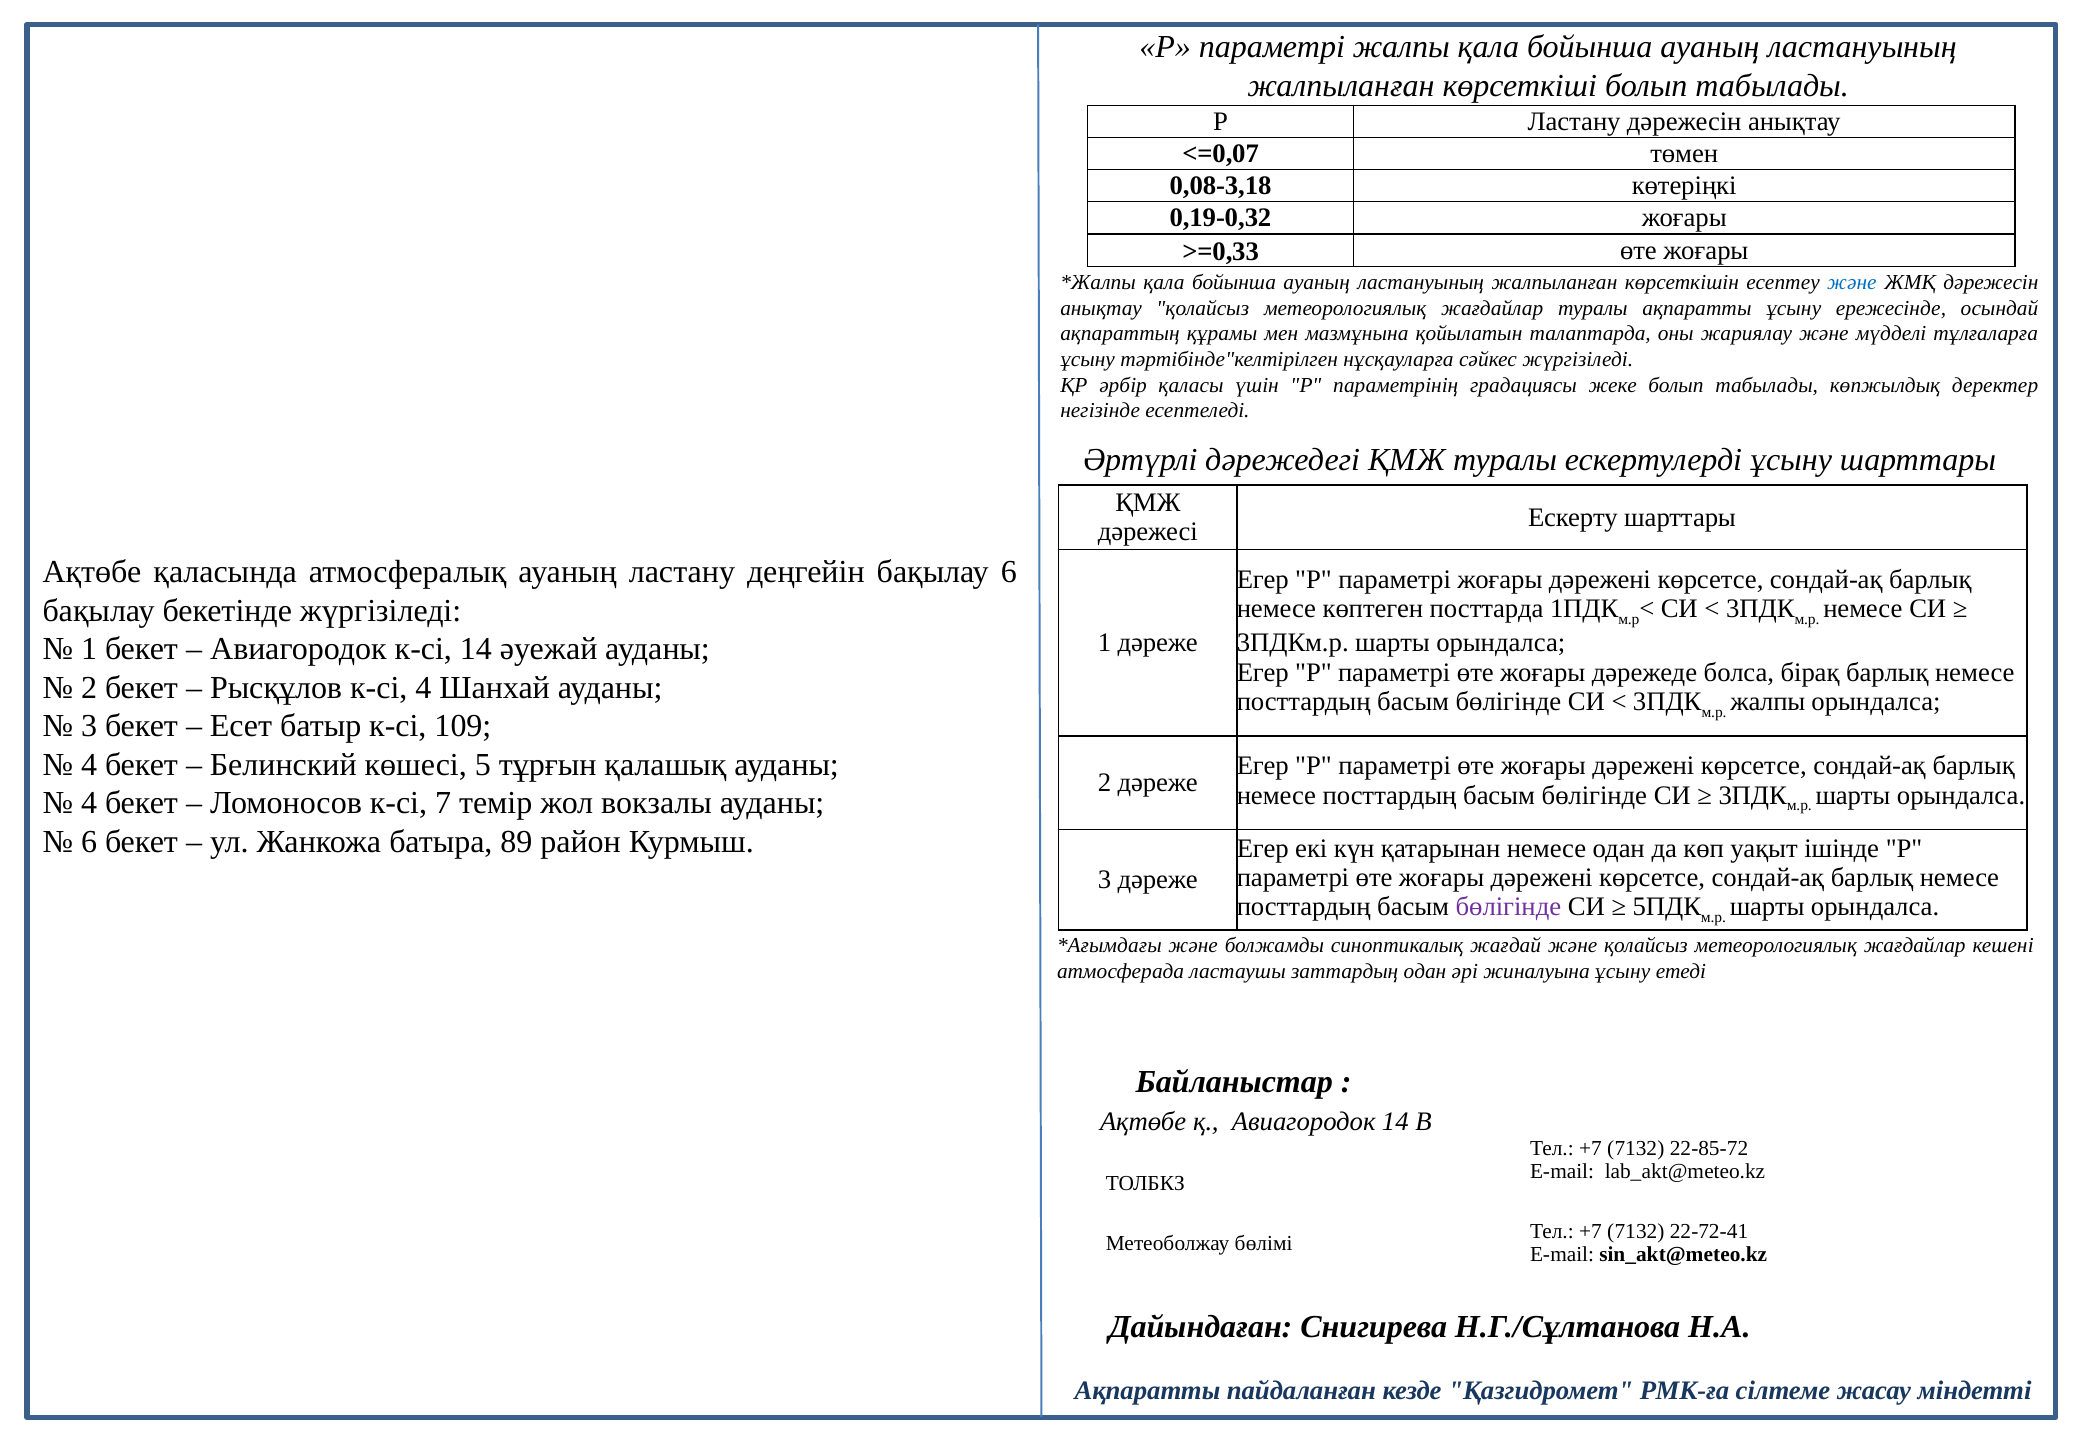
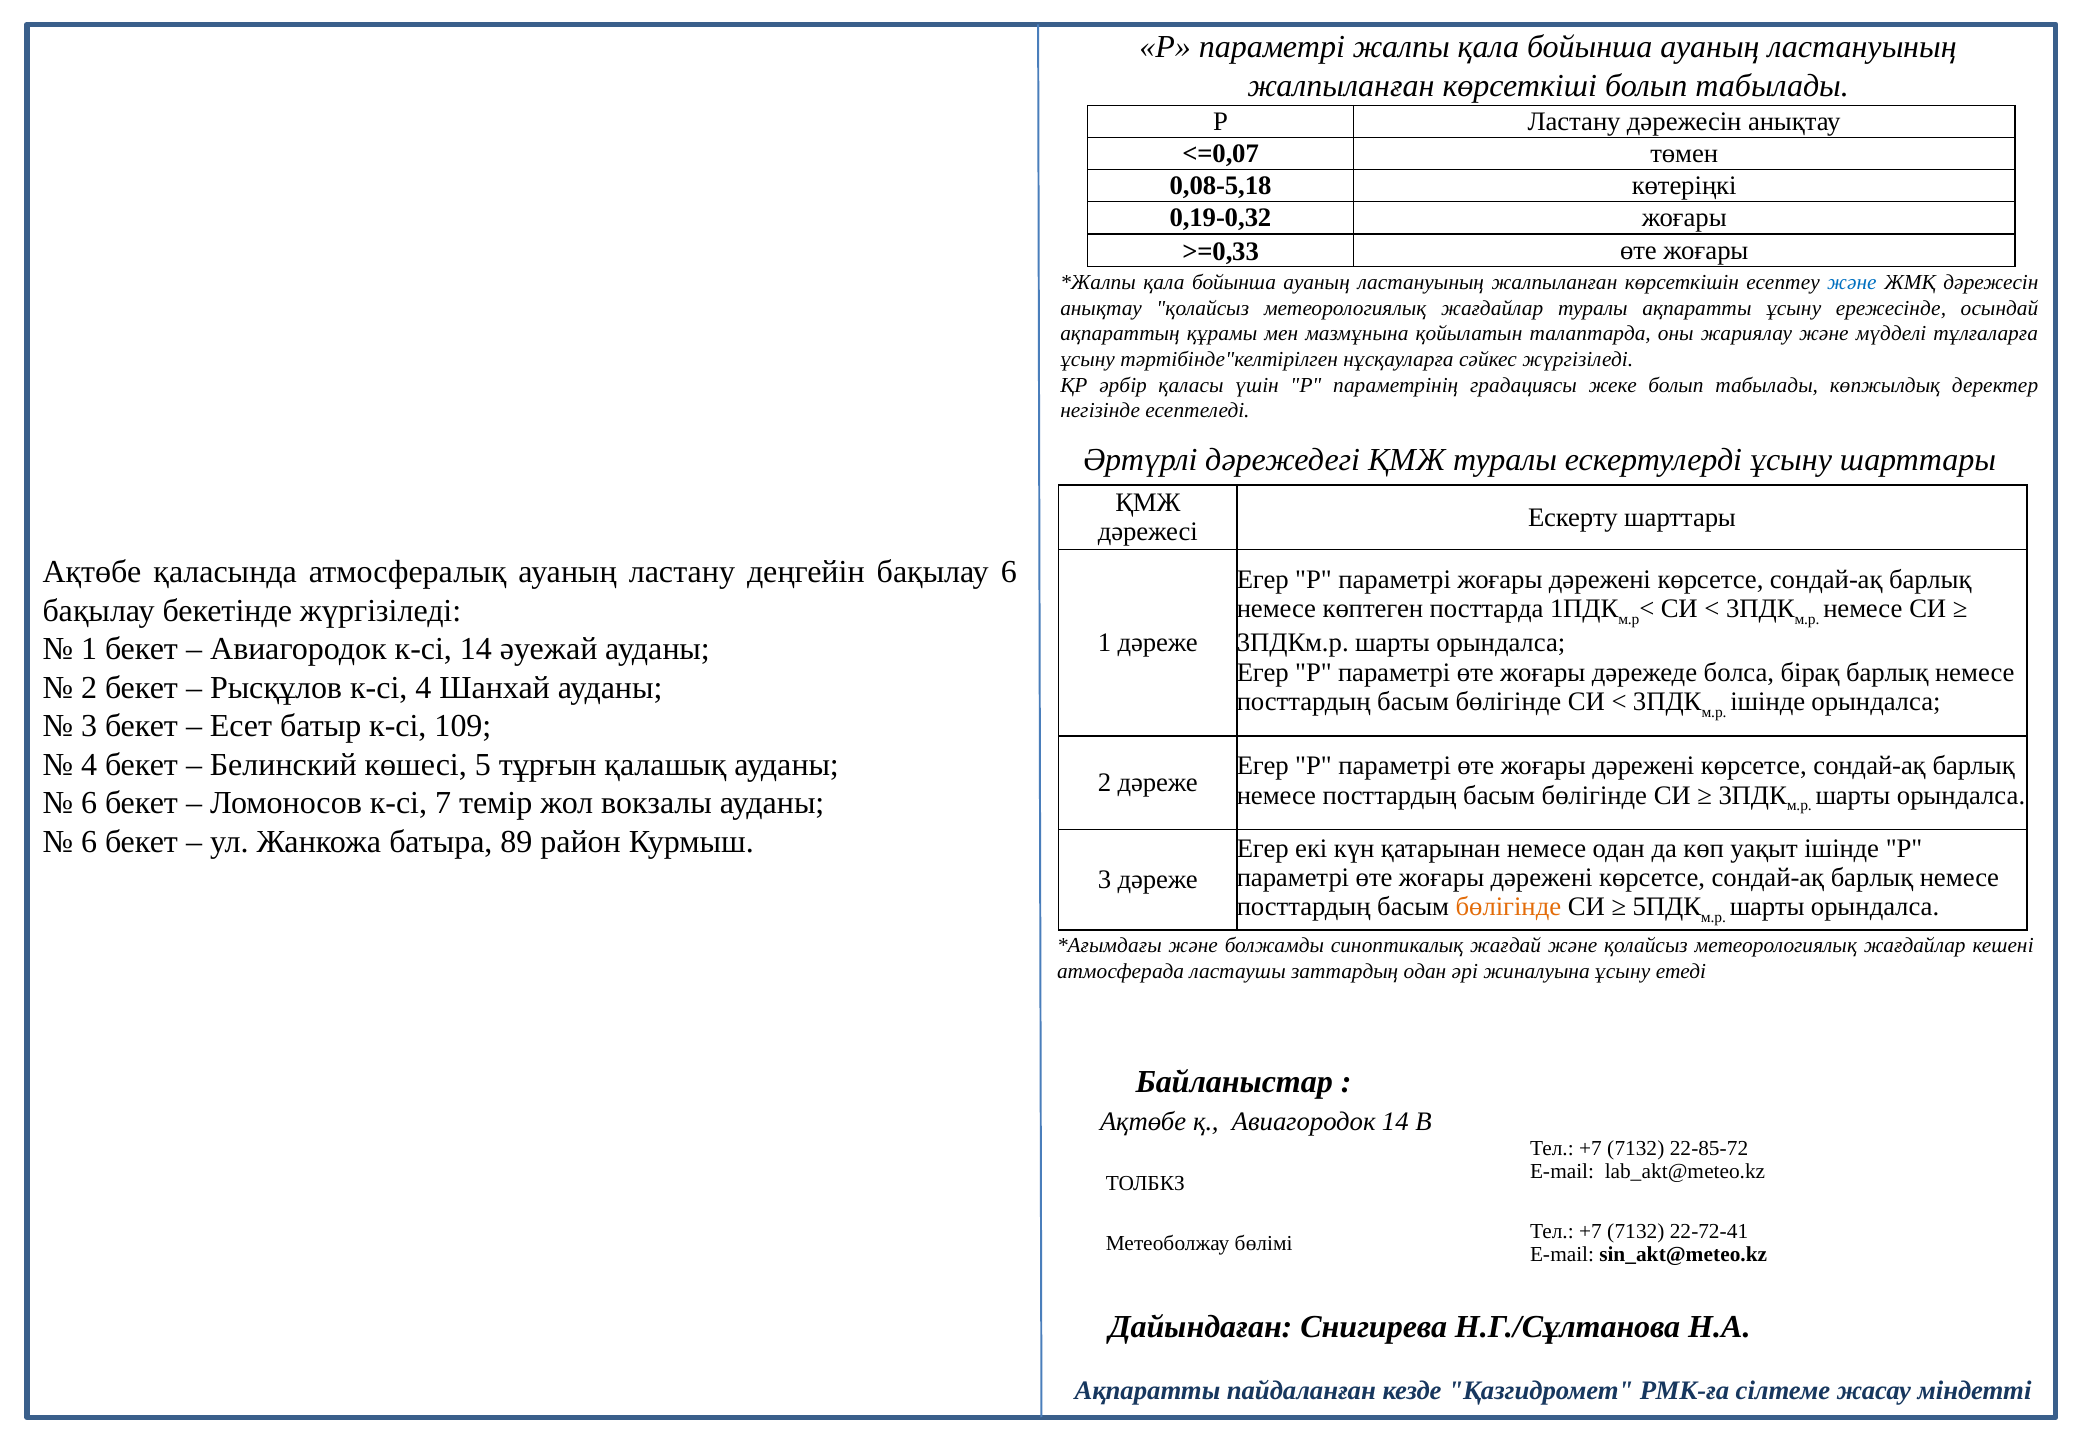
0,08-3,18: 0,08-3,18 -> 0,08-5,18
жалпы at (1768, 702): жалпы -> ішінде
4 at (89, 803): 4 -> 6
бөлігінде at (1508, 907) colour: purple -> orange
